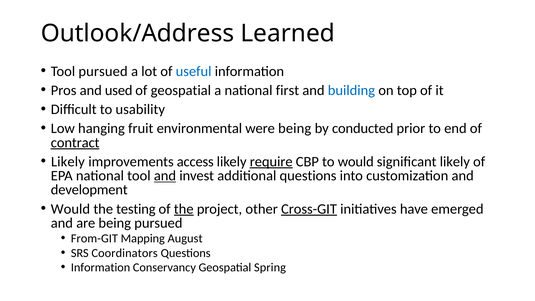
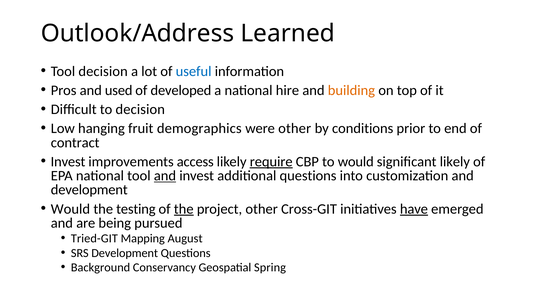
Tool pursued: pursued -> decision
of geospatial: geospatial -> developed
first: first -> hire
building colour: blue -> orange
to usability: usability -> decision
environmental: environmental -> demographics
were being: being -> other
conducted: conducted -> conditions
contract underline: present -> none
Likely at (68, 162): Likely -> Invest
Cross-GIT underline: present -> none
have underline: none -> present
From-GIT: From-GIT -> Tried-GIT
SRS Coordinators: Coordinators -> Development
Information at (101, 267): Information -> Background
